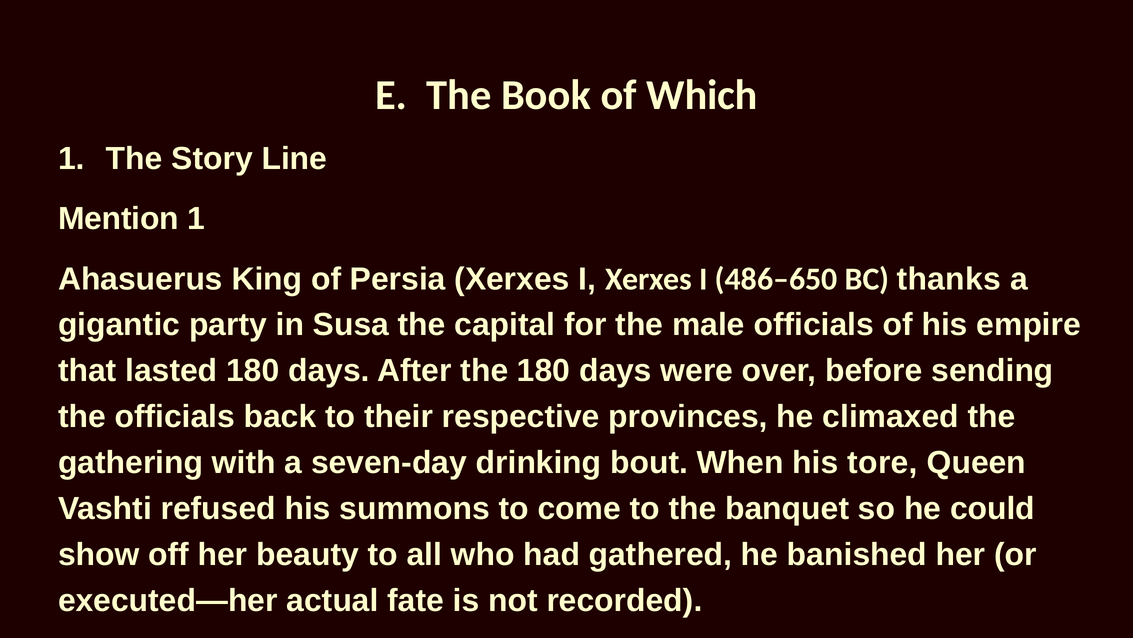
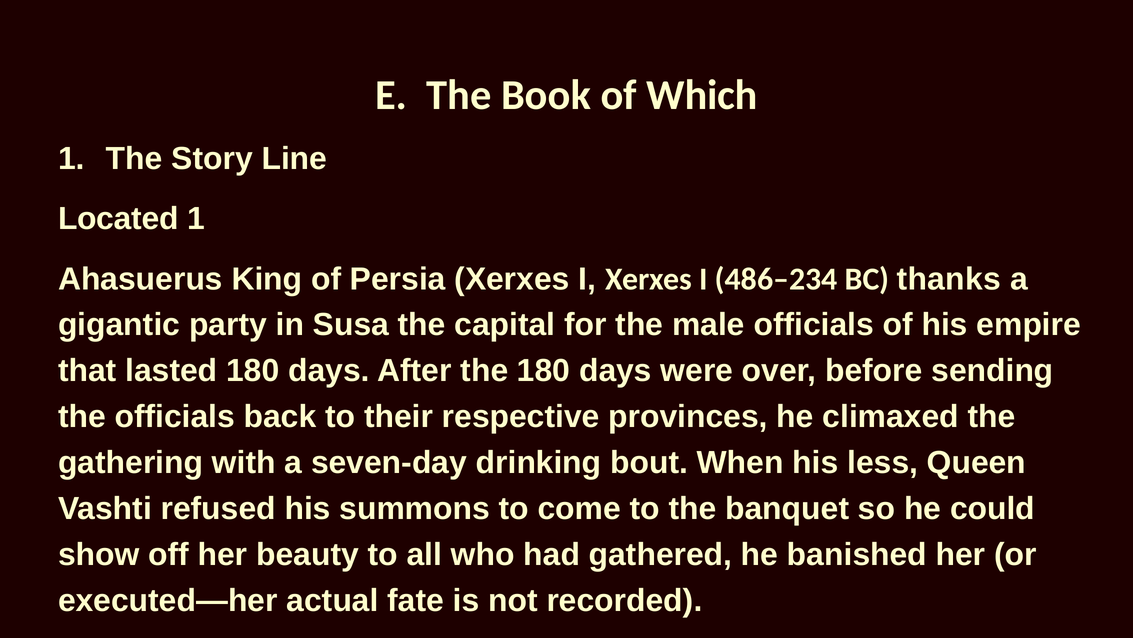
Mention: Mention -> Located
486–650: 486–650 -> 486–234
tore: tore -> less
